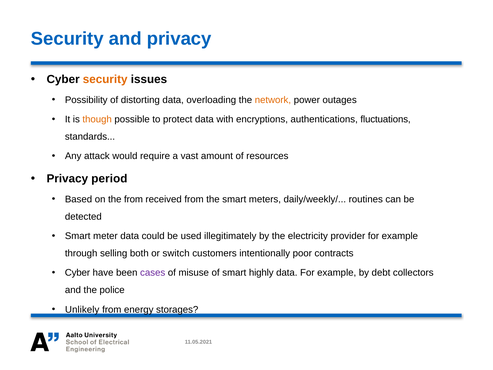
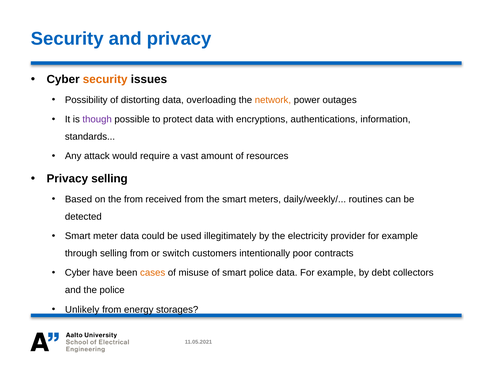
though colour: orange -> purple
fluctuations: fluctuations -> information
Privacy period: period -> selling
selling both: both -> from
cases colour: purple -> orange
smart highly: highly -> police
